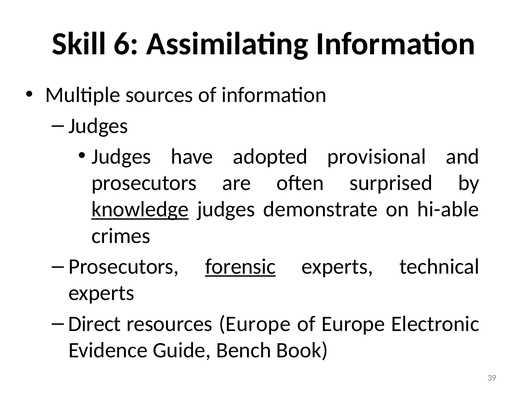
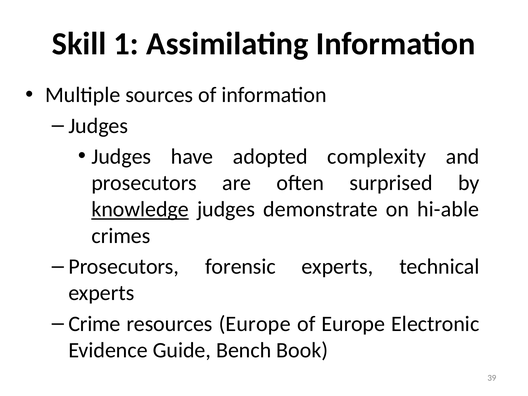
6: 6 -> 1
provisional: provisional -> complexity
forensic underline: present -> none
Direct: Direct -> Crime
